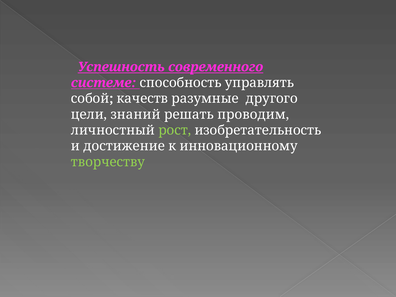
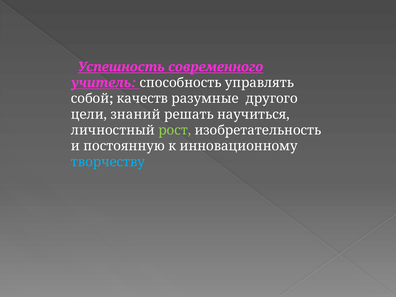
системе: системе -> учитель
проводим: проводим -> научиться
достижение: достижение -> постоянную
творчеству colour: light green -> light blue
